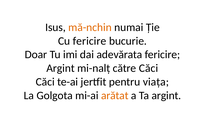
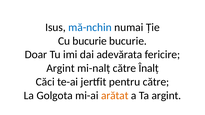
mă-nchin colour: orange -> blue
Cu fericire: fericire -> bucurie
către Căci: Căci -> Înalț
pentru viața: viața -> către
